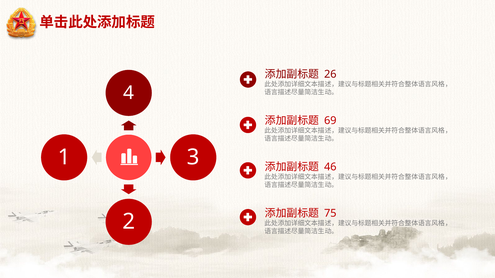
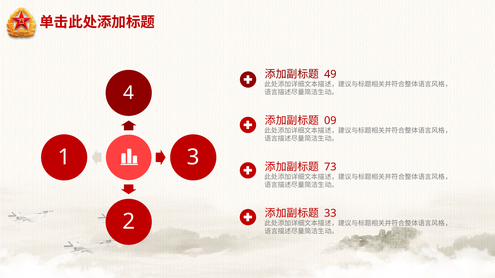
26: 26 -> 49
69: 69 -> 09
46: 46 -> 73
75: 75 -> 33
